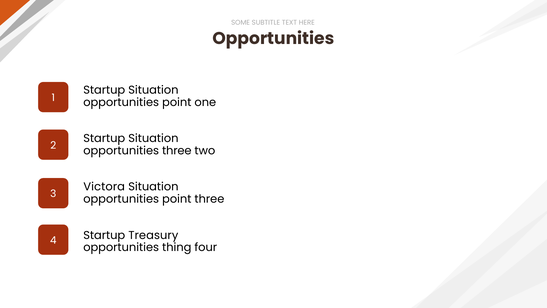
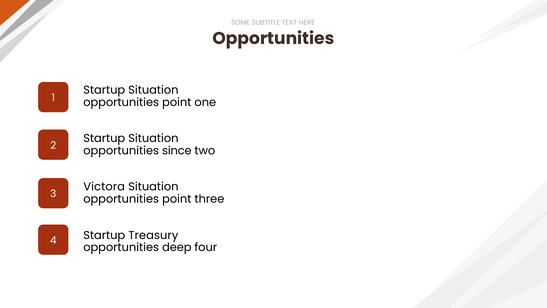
opportunities three: three -> since
thing: thing -> deep
